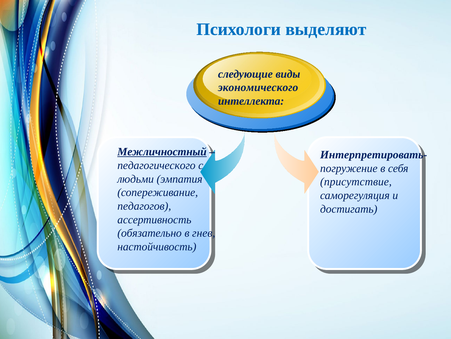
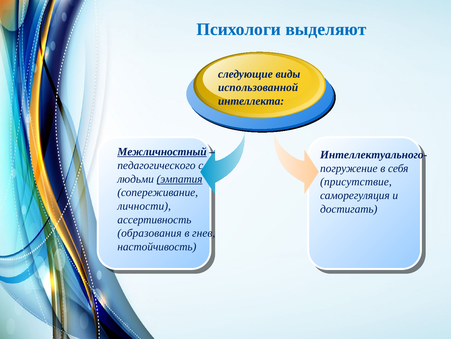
экономического: экономического -> использованной
Интерпретировать-: Интерпретировать- -> Интеллектуального-
эмпатия underline: none -> present
педагогов: педагогов -> личности
обязательно: обязательно -> образования
